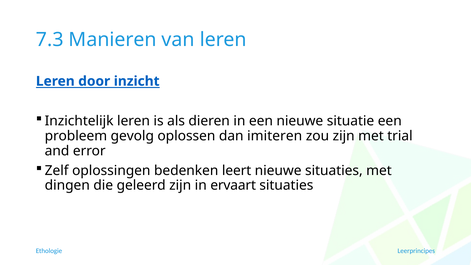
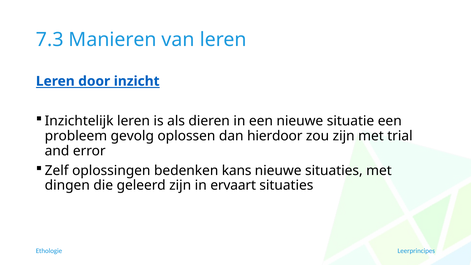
imiteren: imiteren -> hierdoor
leert: leert -> kans
